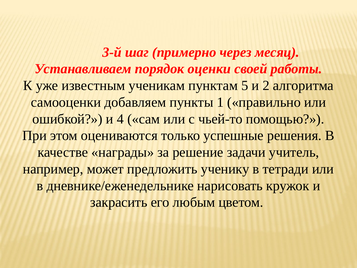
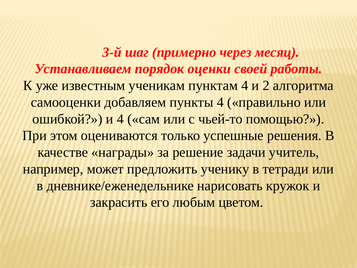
пунктам 5: 5 -> 4
пункты 1: 1 -> 4
